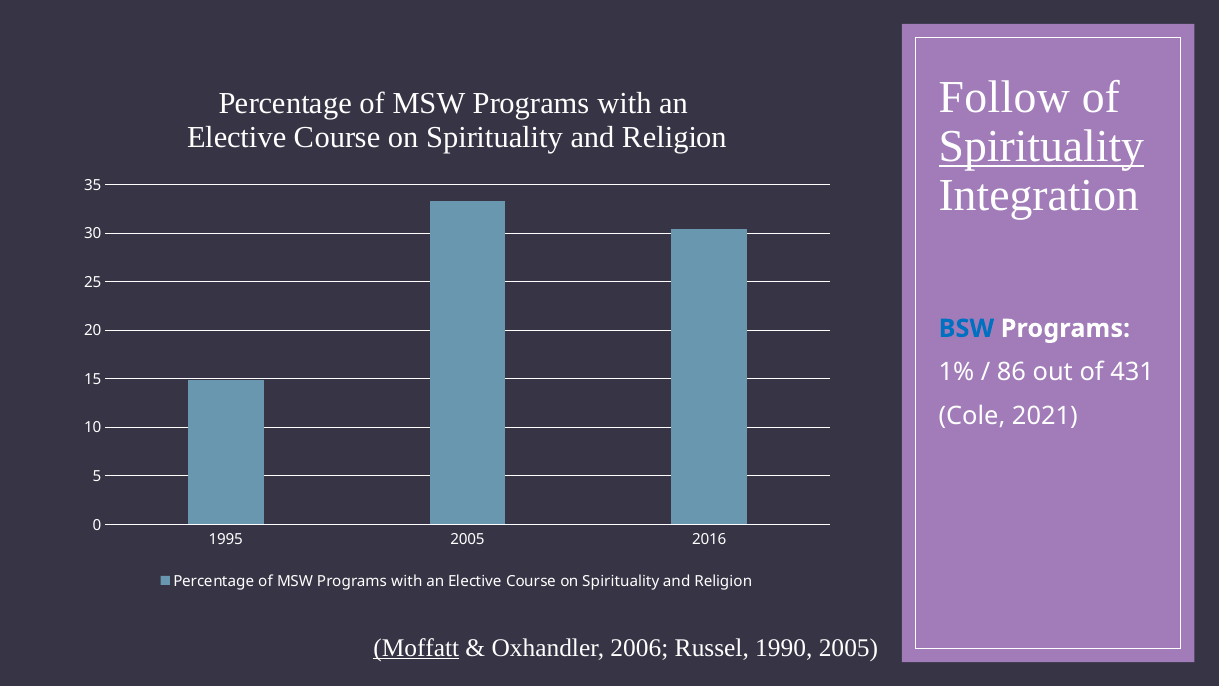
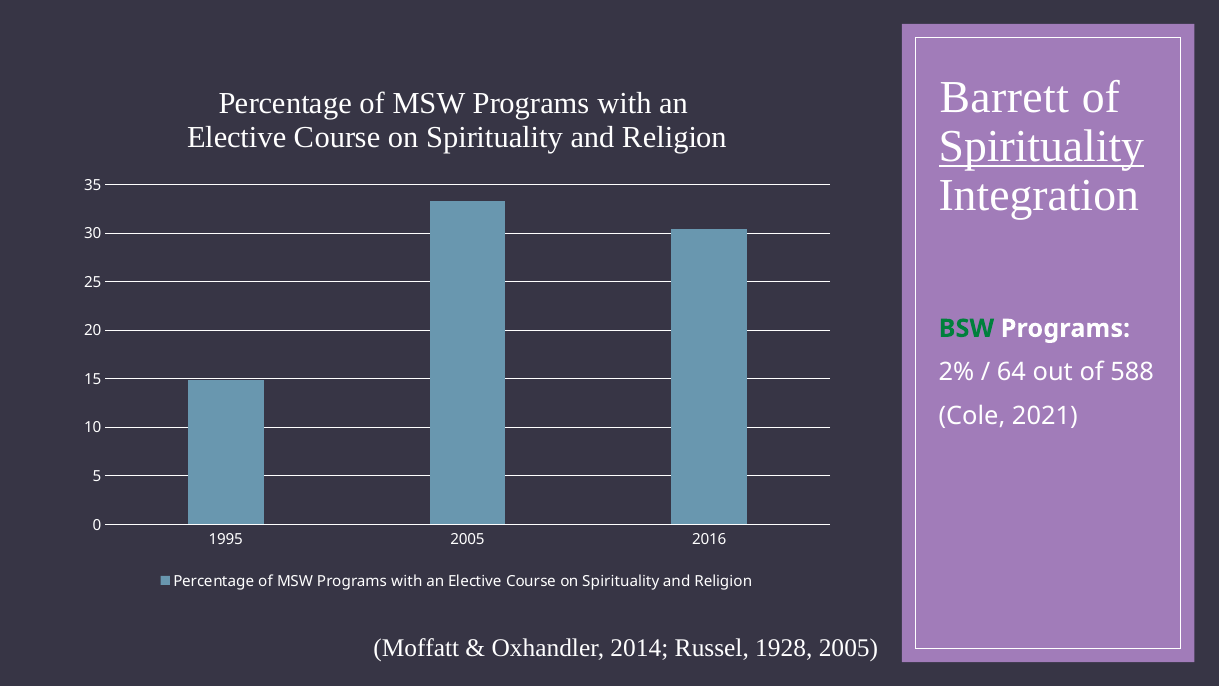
Follow: Follow -> Barrett
BSW colour: blue -> green
1%: 1% -> 2%
86: 86 -> 64
431: 431 -> 588
Moffatt underline: present -> none
2006: 2006 -> 2014
1990: 1990 -> 1928
